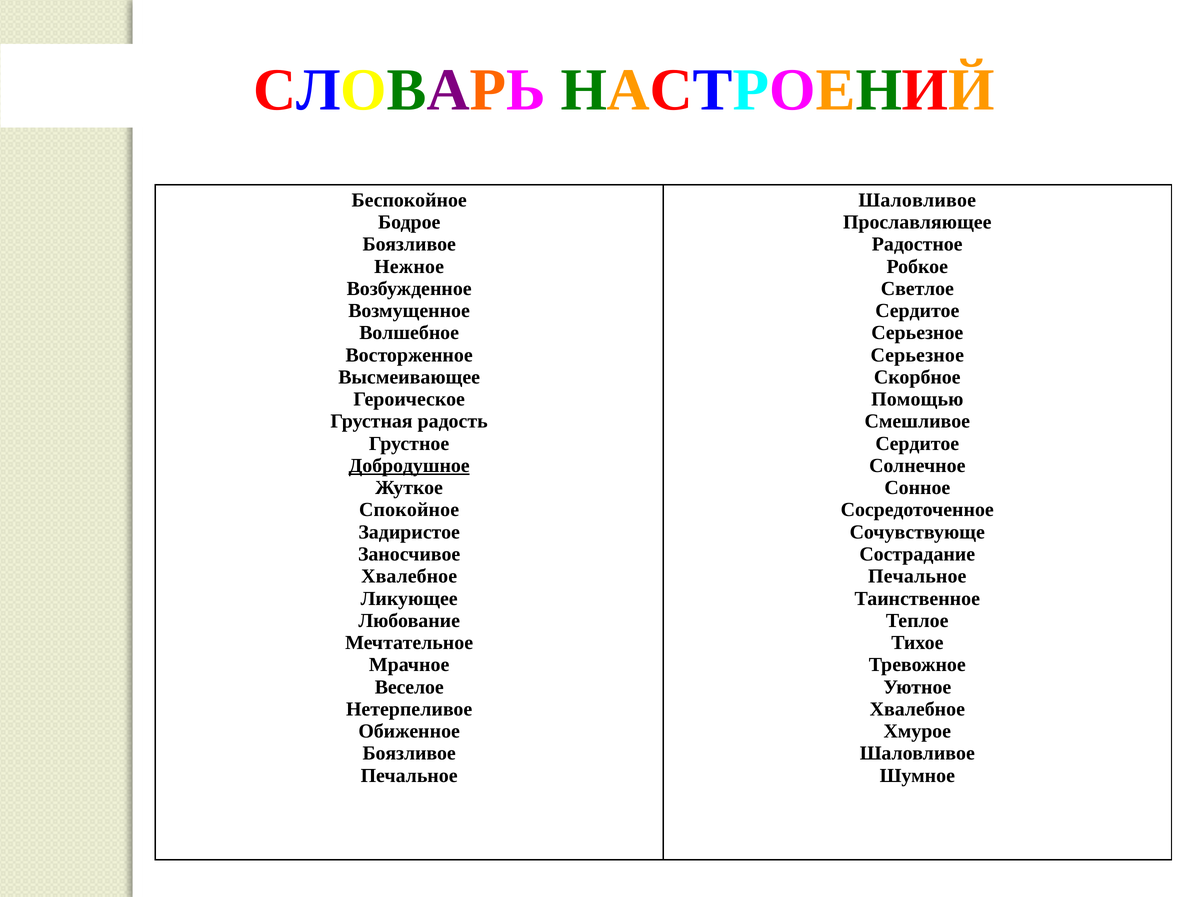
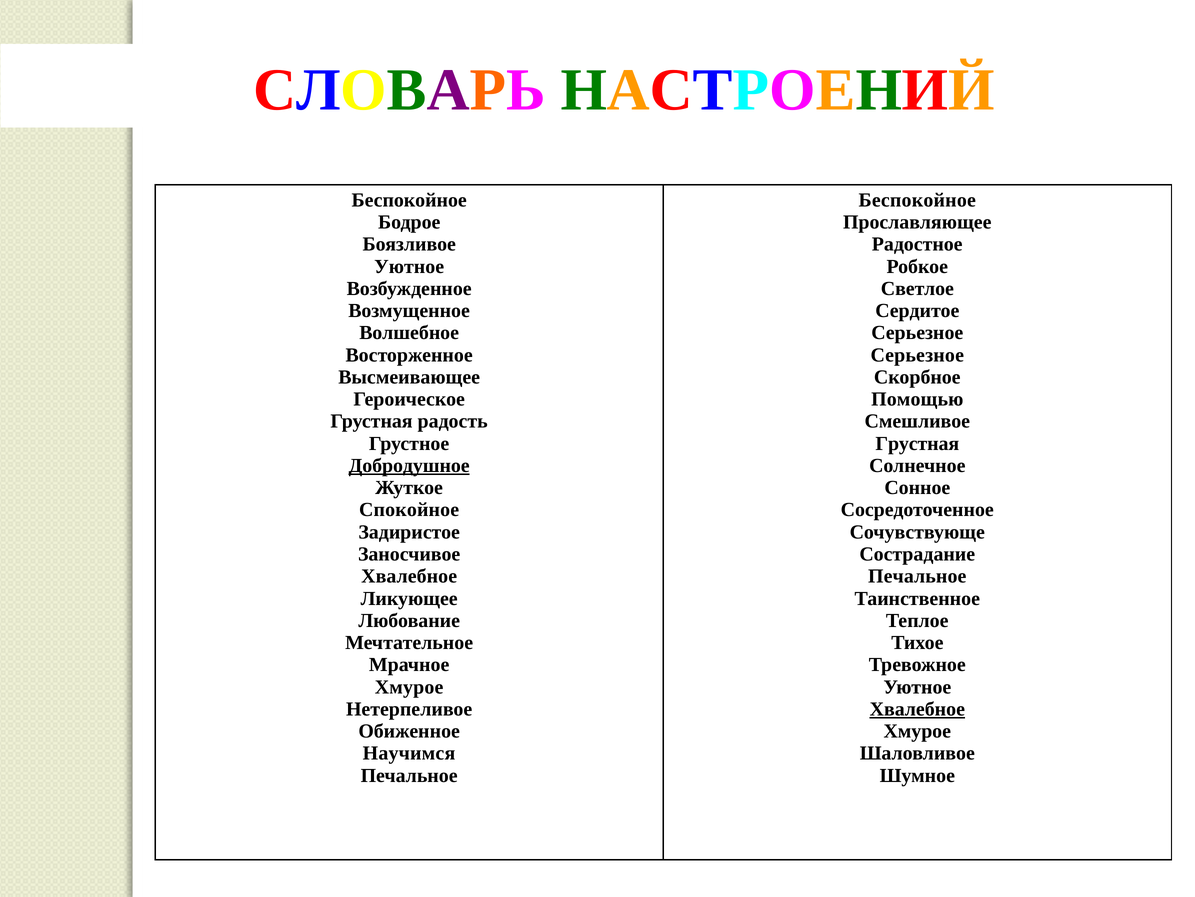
Шаловливое at (917, 200): Шаловливое -> Беспокойное
Нежное at (409, 266): Нежное -> Уютное
Сердитое at (917, 443): Сердитое -> Грустная
Веселое at (409, 686): Веселое -> Хмурое
Хвалебное at (917, 709) underline: none -> present
Боязливое at (409, 753): Боязливое -> Научимся
